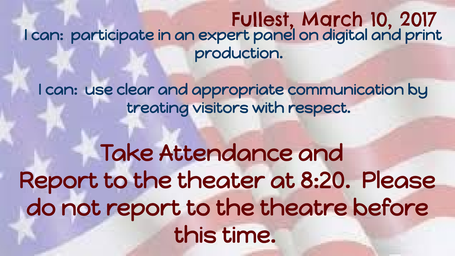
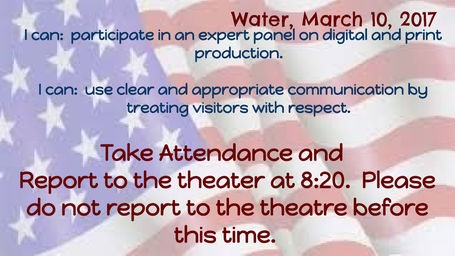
Fullest: Fullest -> Water
